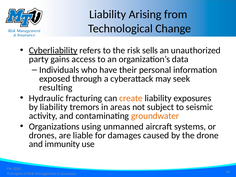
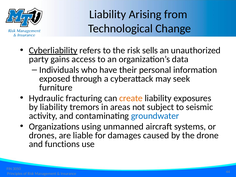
resulting: resulting -> furniture
groundwater colour: orange -> blue
immunity: immunity -> functions
